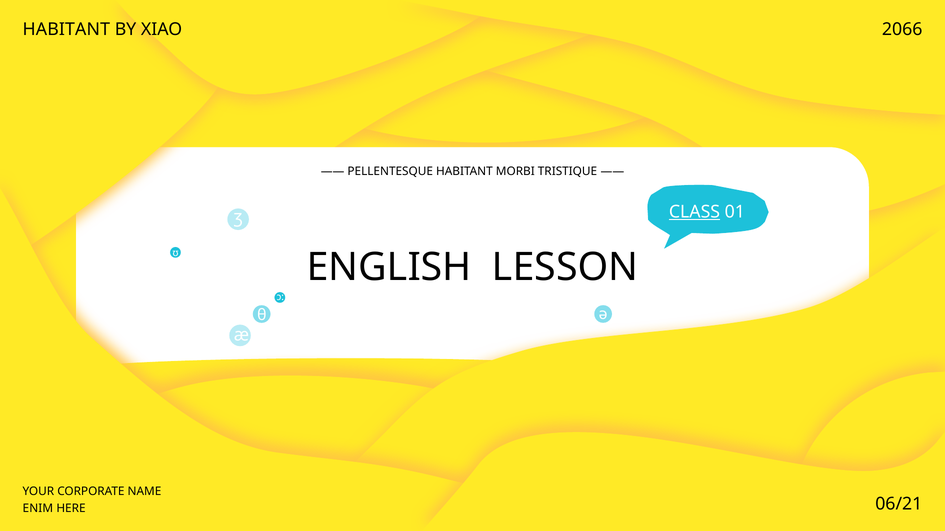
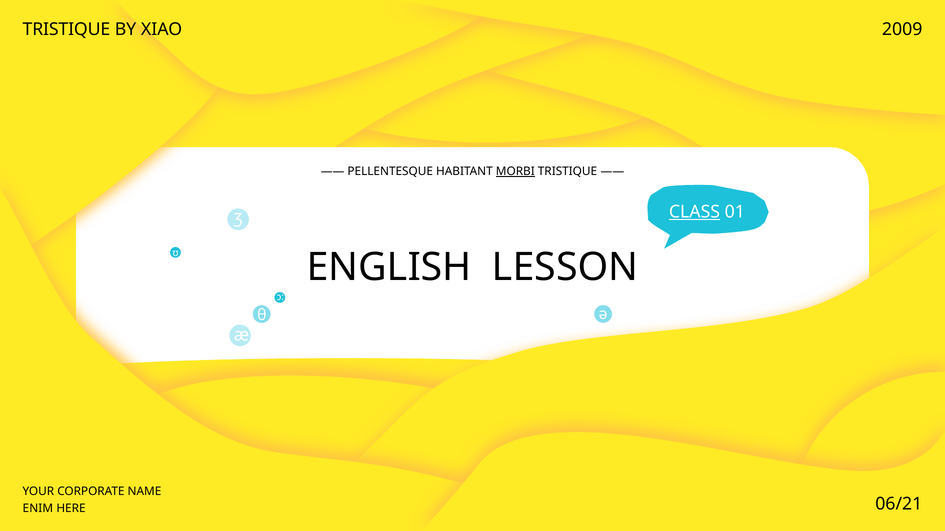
HABITANT at (66, 29): HABITANT -> TRISTIQUE
2066: 2066 -> 2009
MORBI underline: none -> present
